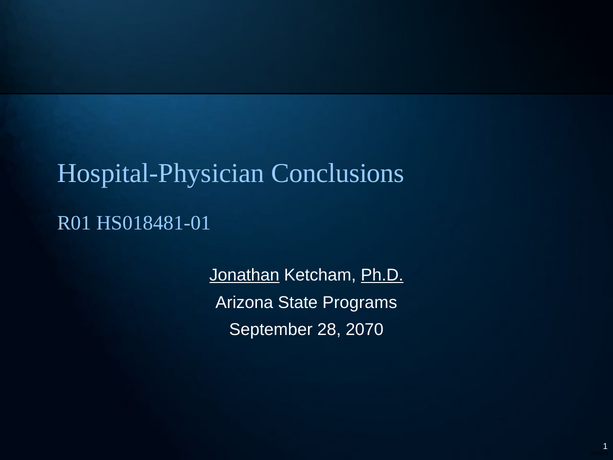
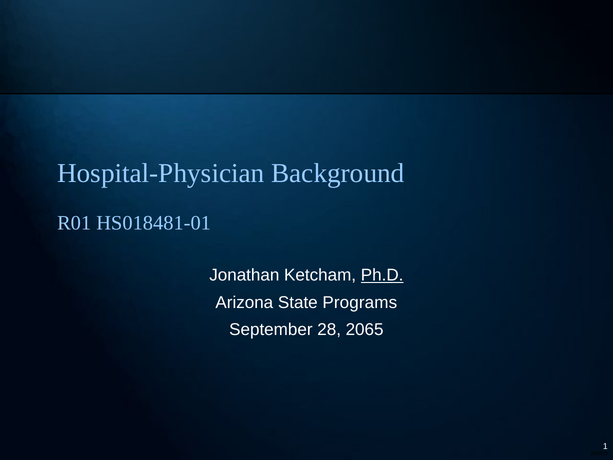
Conclusions: Conclusions -> Background
Jonathan underline: present -> none
2070: 2070 -> 2065
